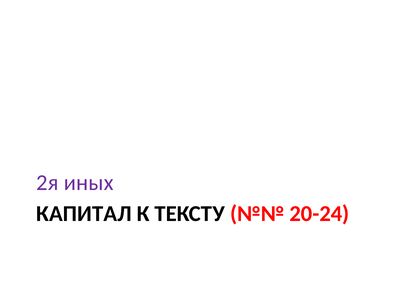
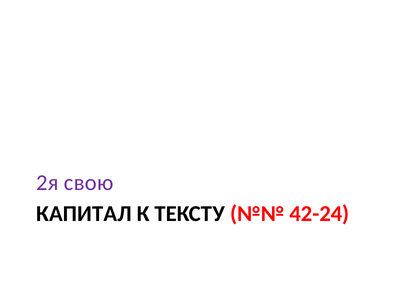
иных: иных -> свою
20-24: 20-24 -> 42-24
